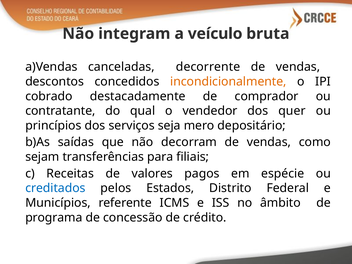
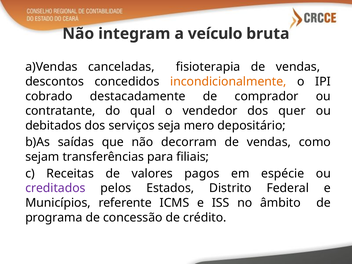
decorrente: decorrente -> fisioterapia
princípios: princípios -> debitados
creditados colour: blue -> purple
